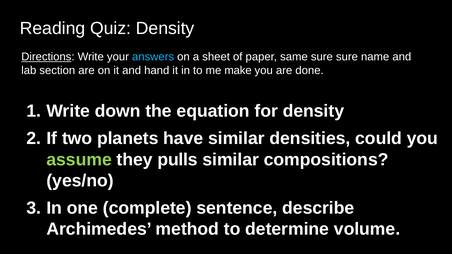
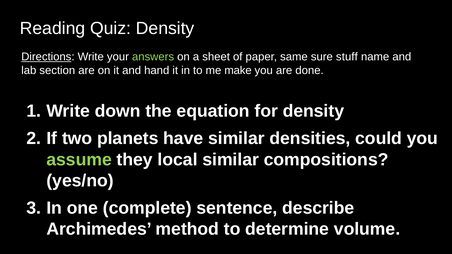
answers colour: light blue -> light green
sure sure: sure -> stuff
pulls: pulls -> local
